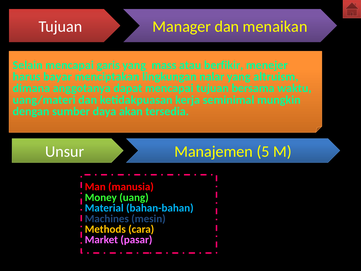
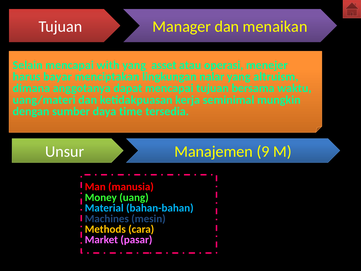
garis: garis -> with
mass: mass -> asset
berfikir: berfikir -> operasi
akan: akan -> time
5: 5 -> 9
